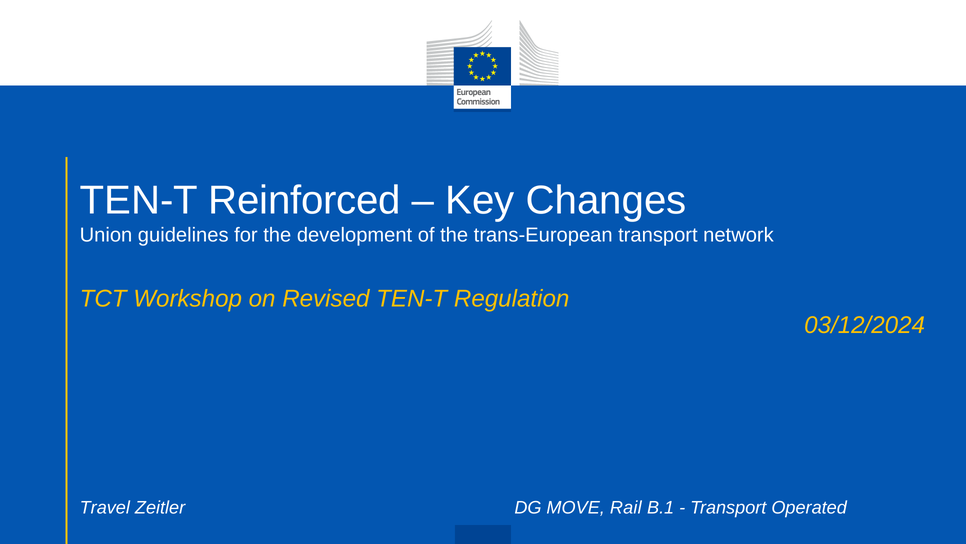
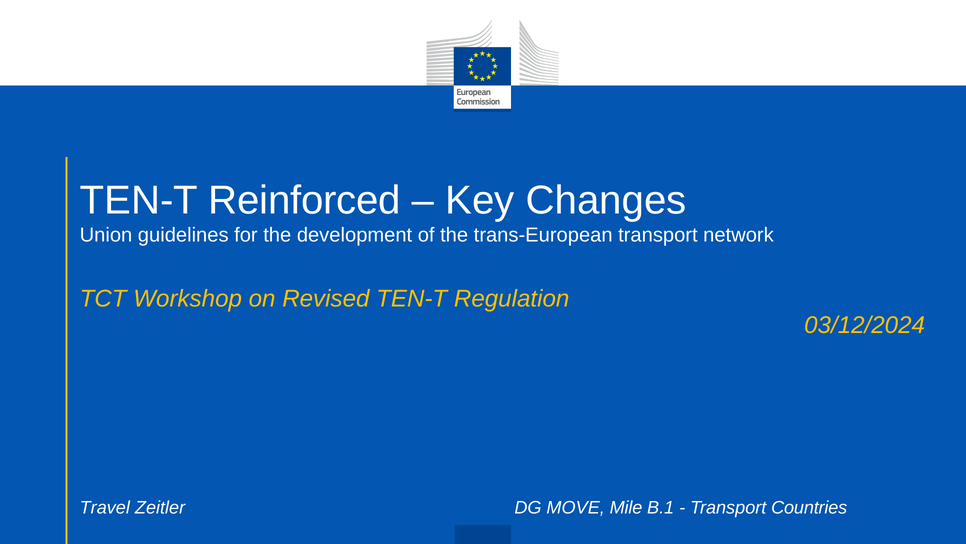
Rail: Rail -> Mile
Operated: Operated -> Countries
